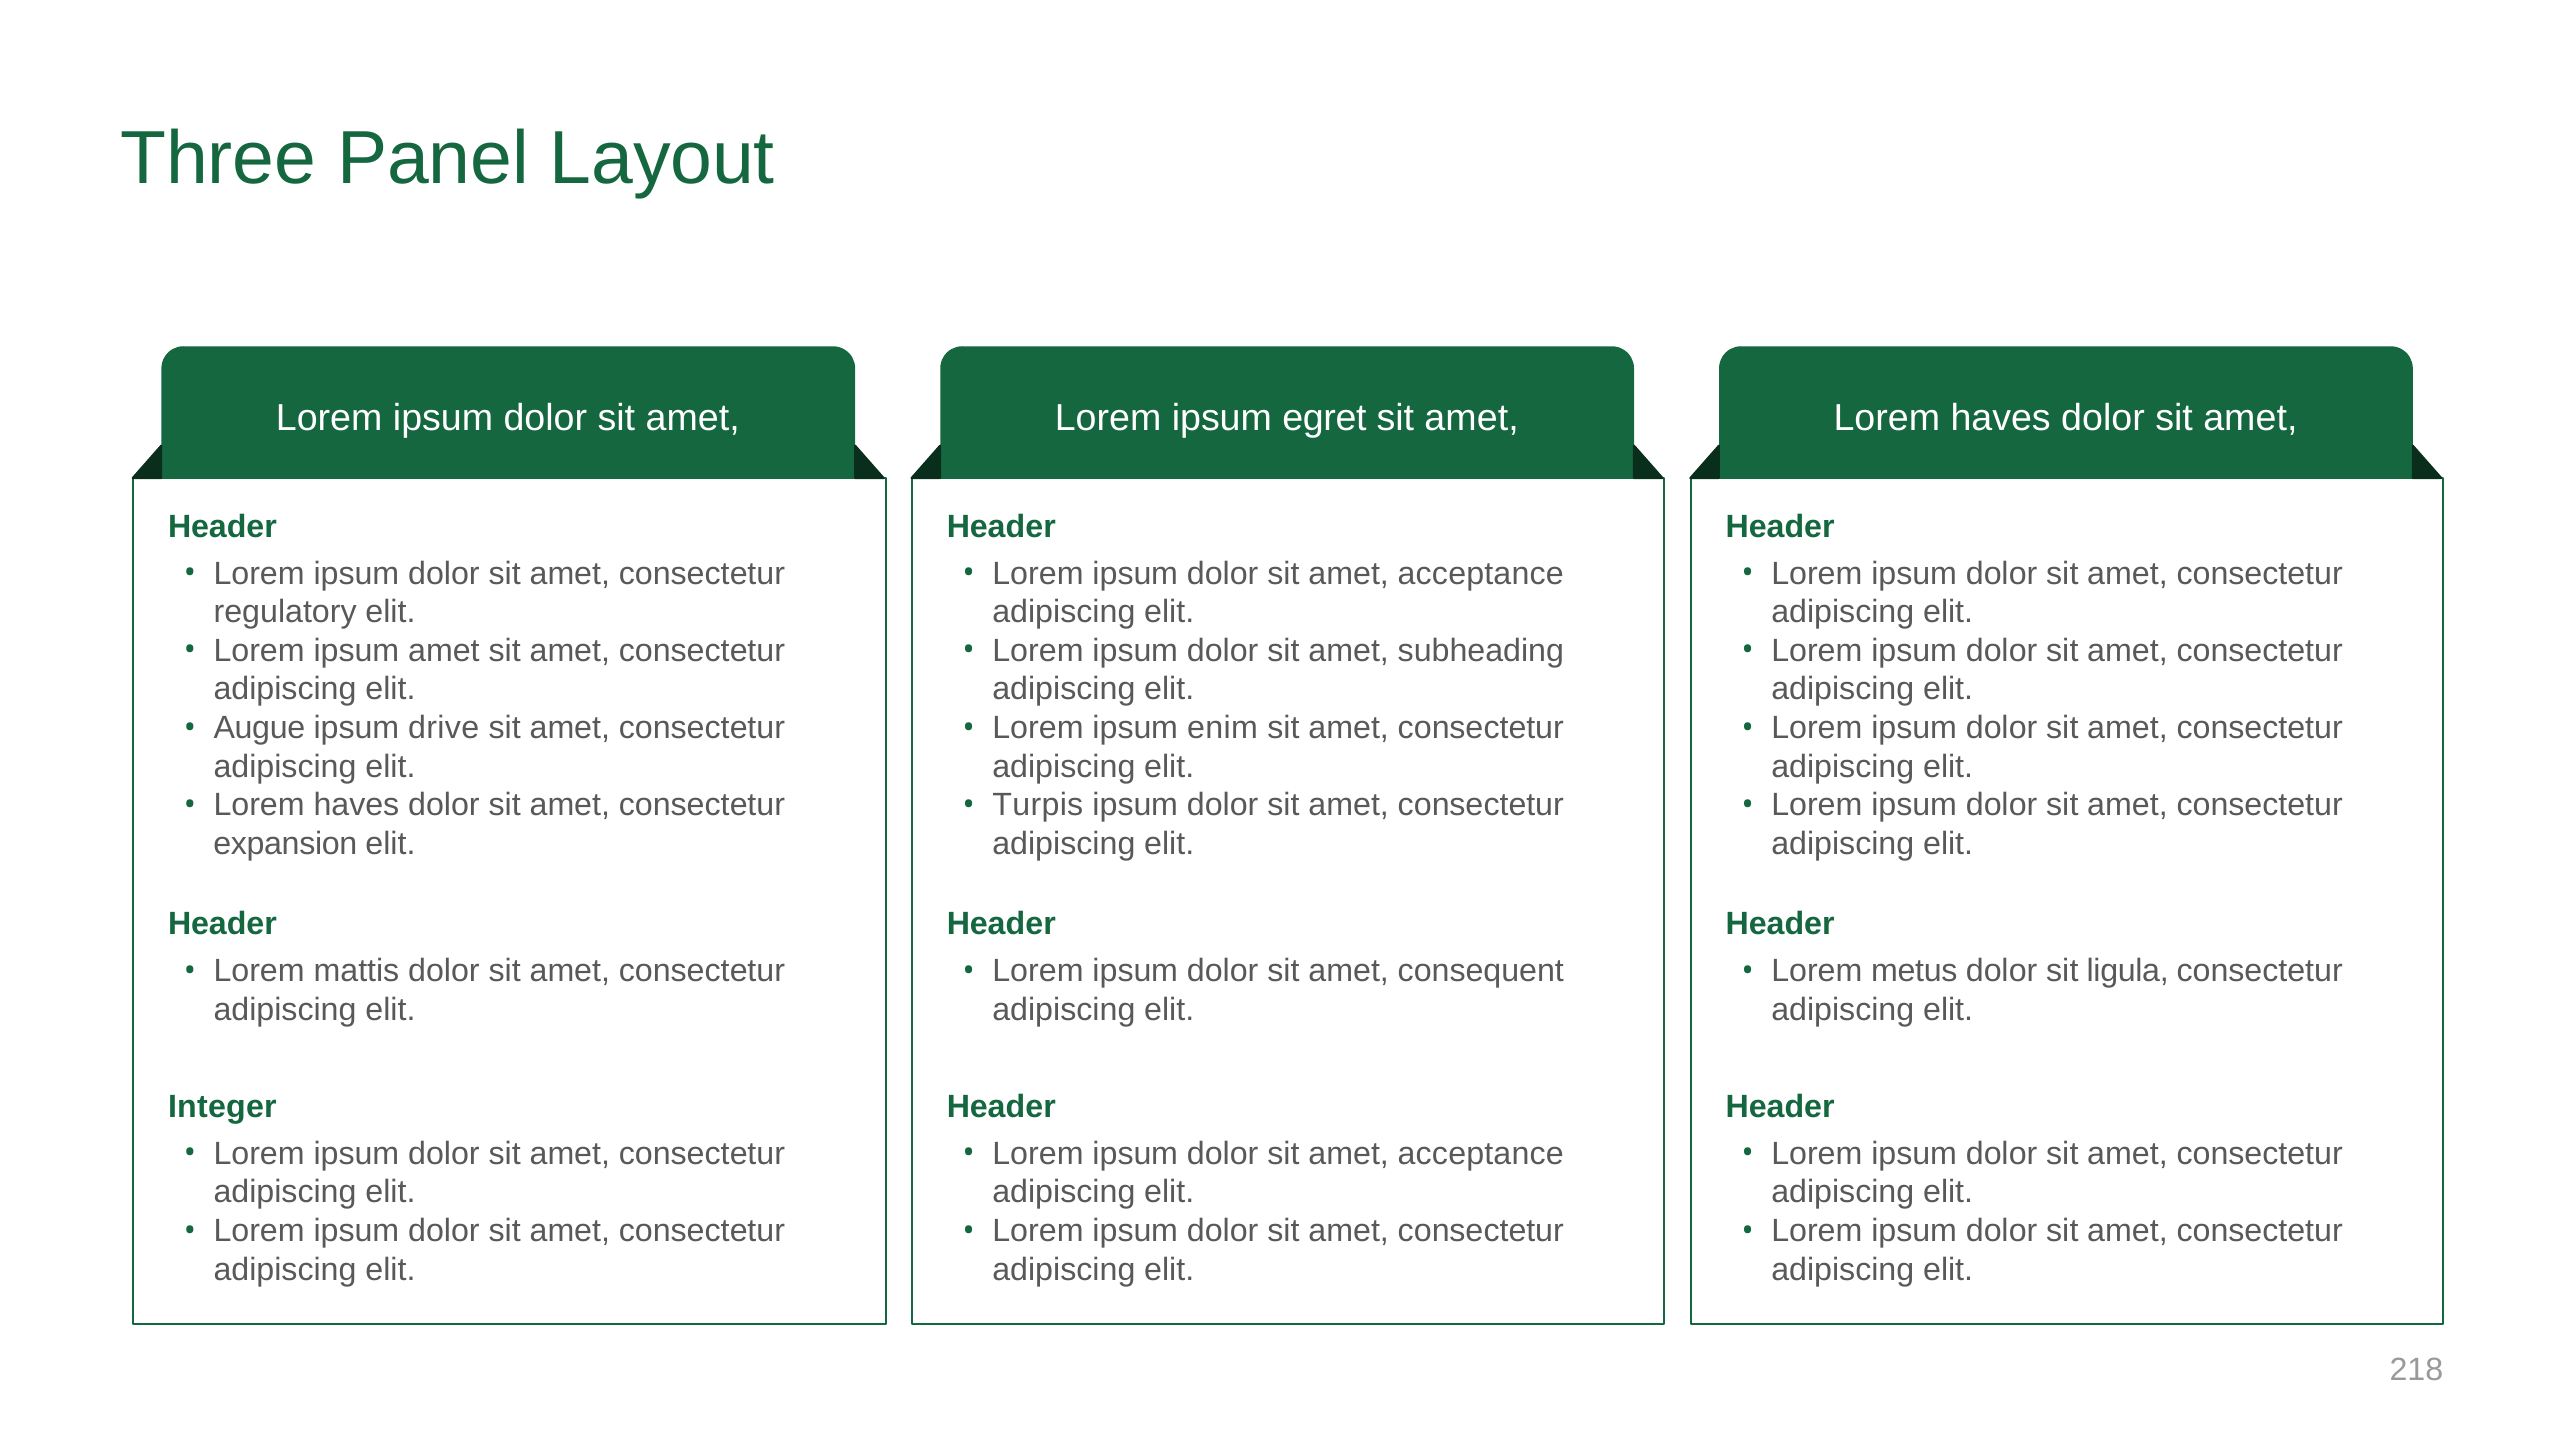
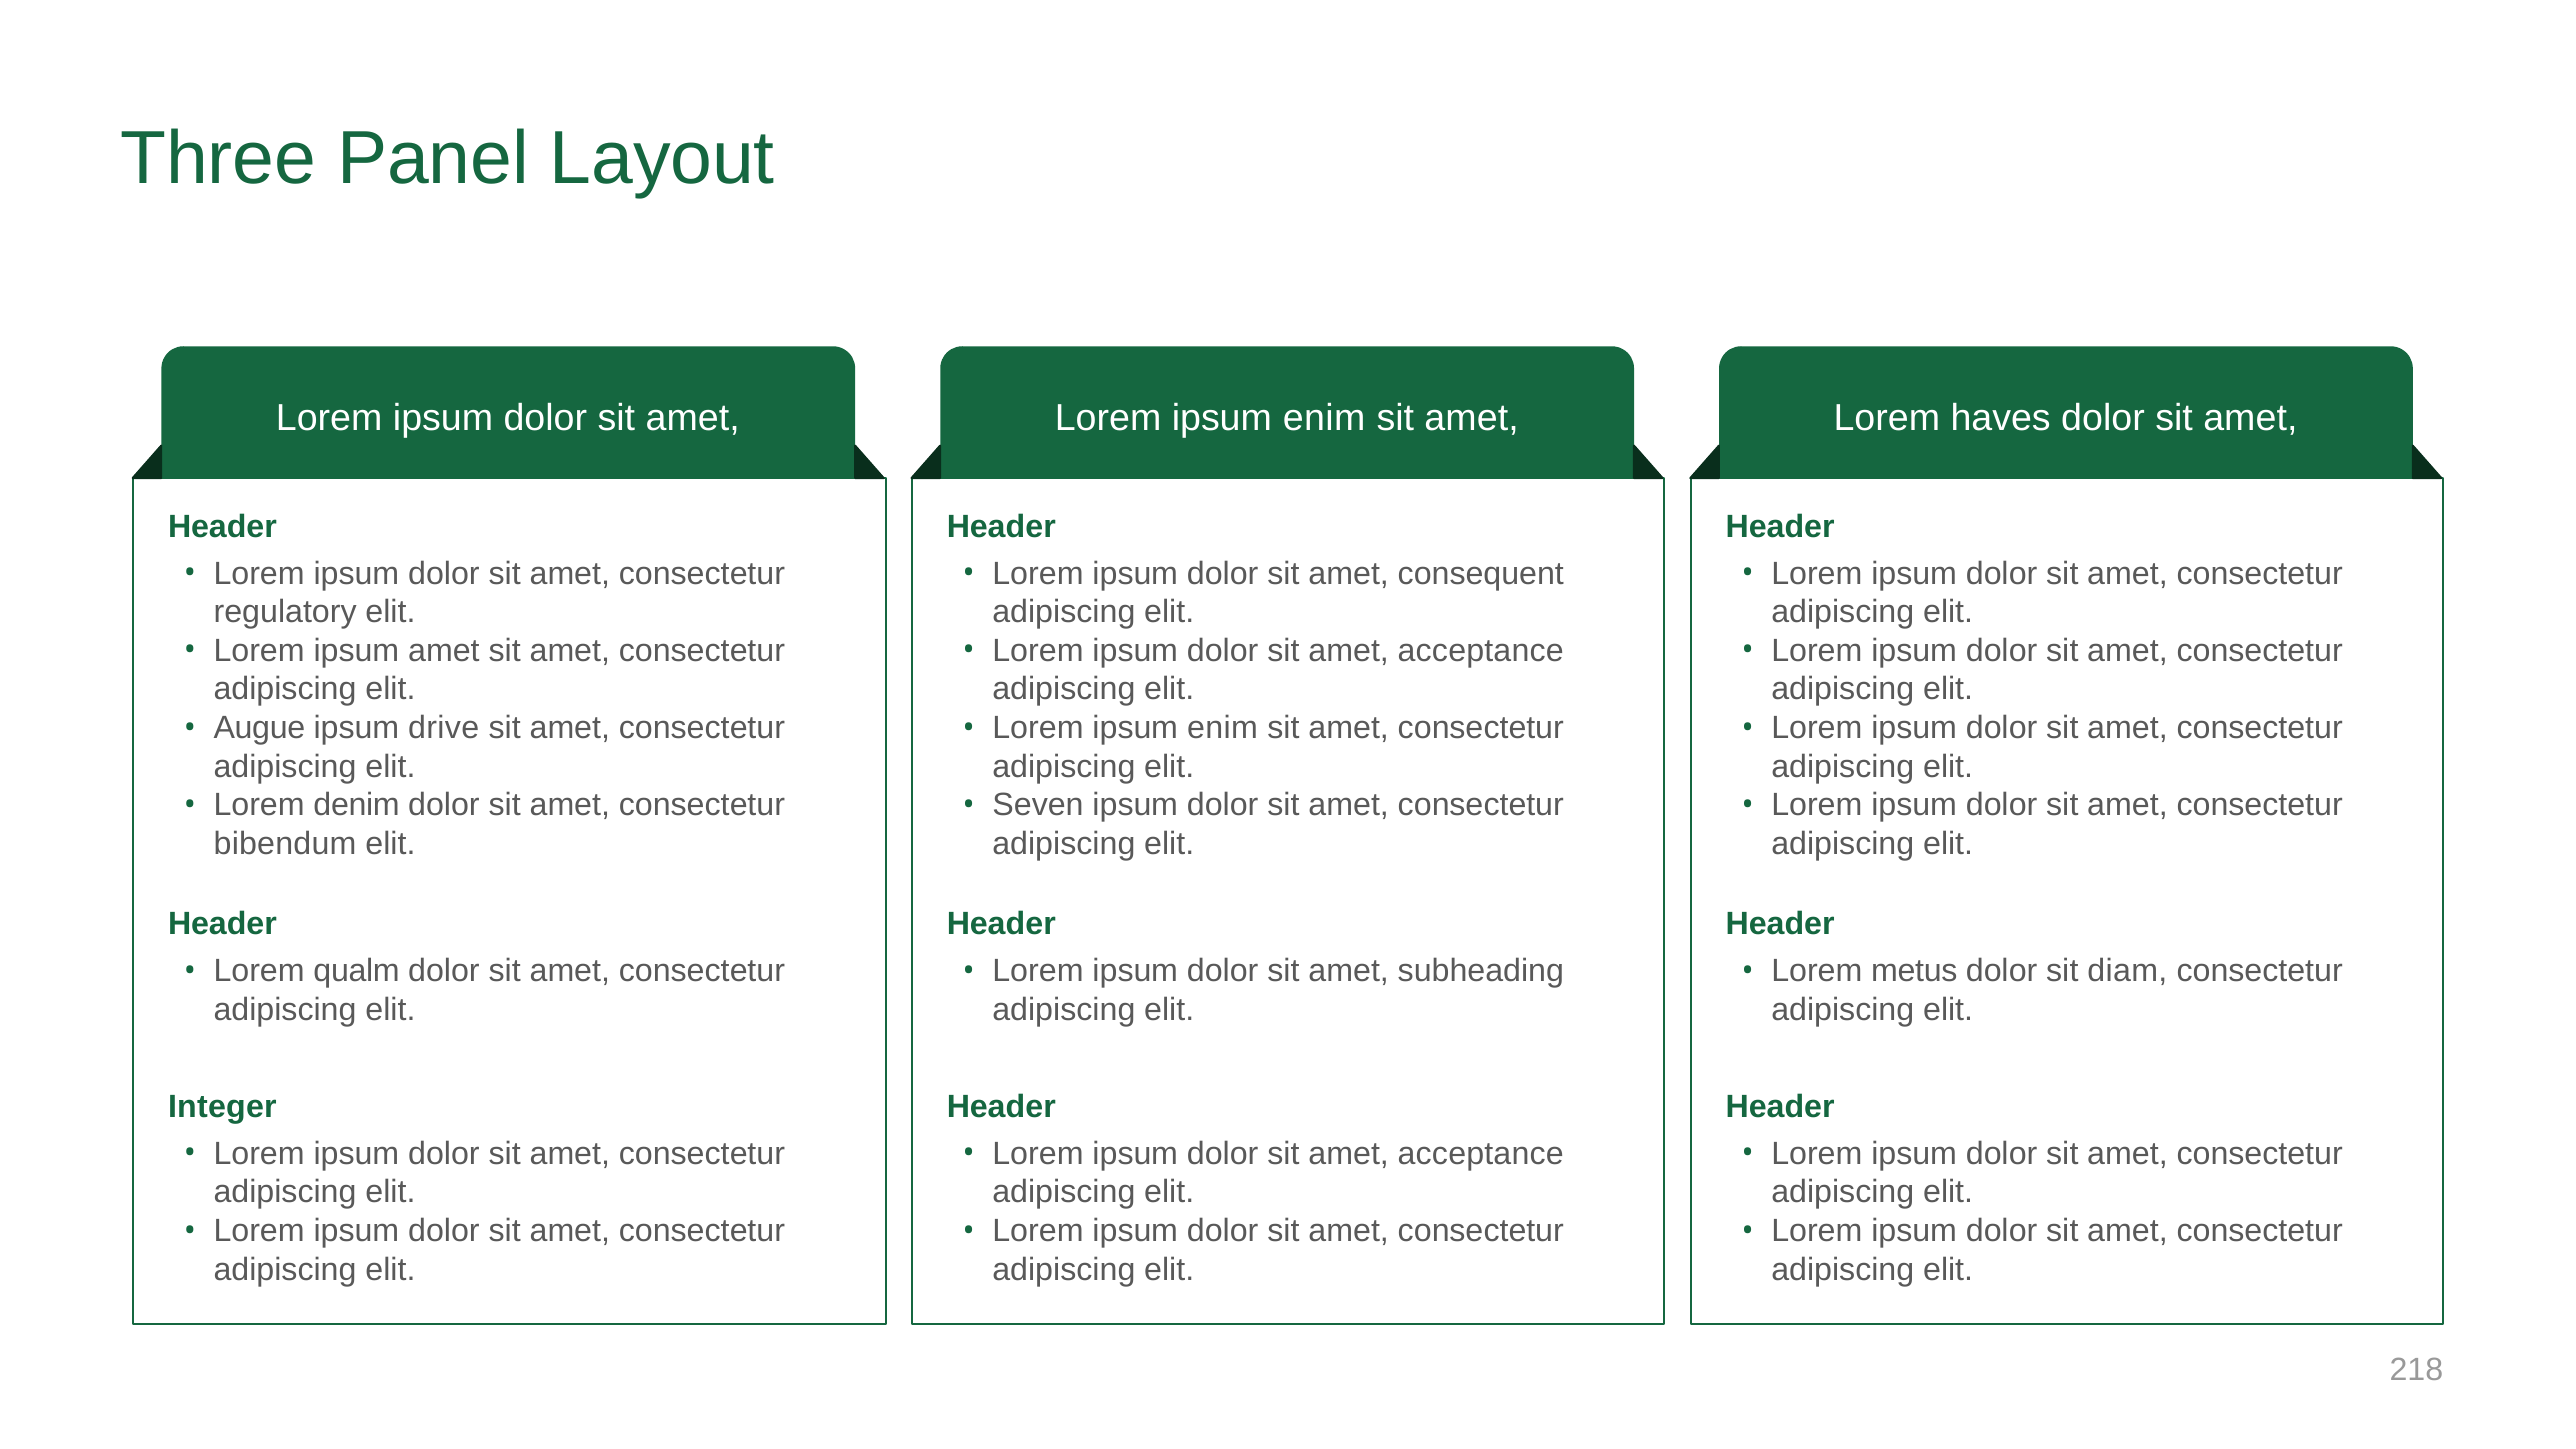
egret at (1324, 418): egret -> enim
acceptance at (1481, 573): acceptance -> consequent
subheading at (1481, 651): subheading -> acceptance
haves at (356, 805): haves -> denim
Turpis: Turpis -> Seven
expansion: expansion -> bibendum
mattis: mattis -> qualm
consequent: consequent -> subheading
ligula: ligula -> diam
